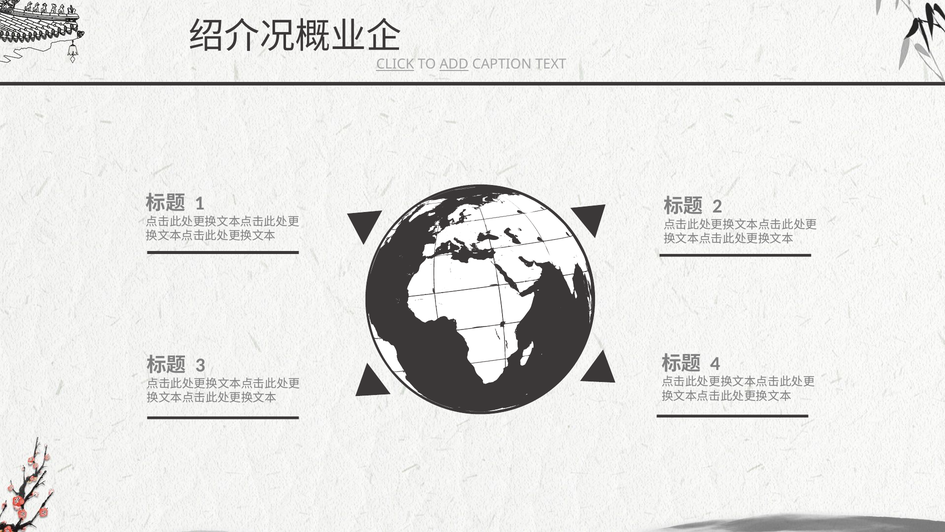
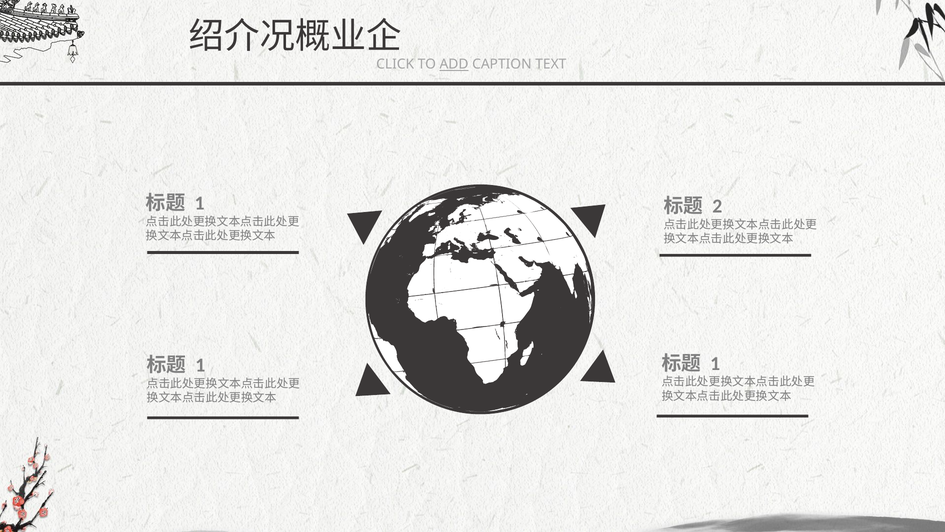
CLICK underline: present -> none
4 at (715, 363): 4 -> 1
3 at (200, 365): 3 -> 1
